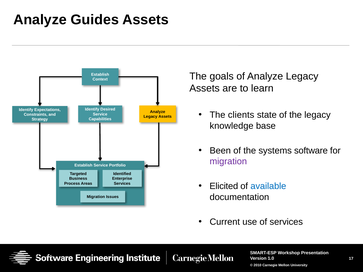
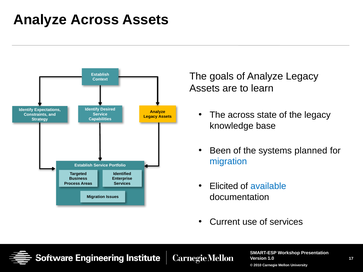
Analyze Guides: Guides -> Across
The clients: clients -> across
software: software -> planned
migration at (228, 162) colour: purple -> blue
